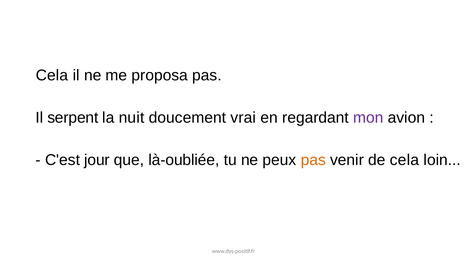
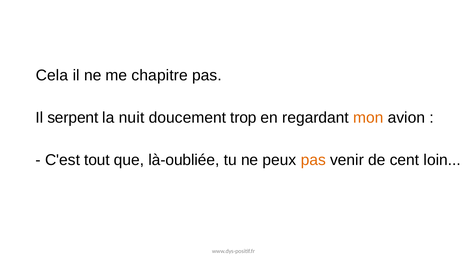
proposa: proposa -> chapitre
vrai: vrai -> trop
mon colour: purple -> orange
jour: jour -> tout
de cela: cela -> cent
